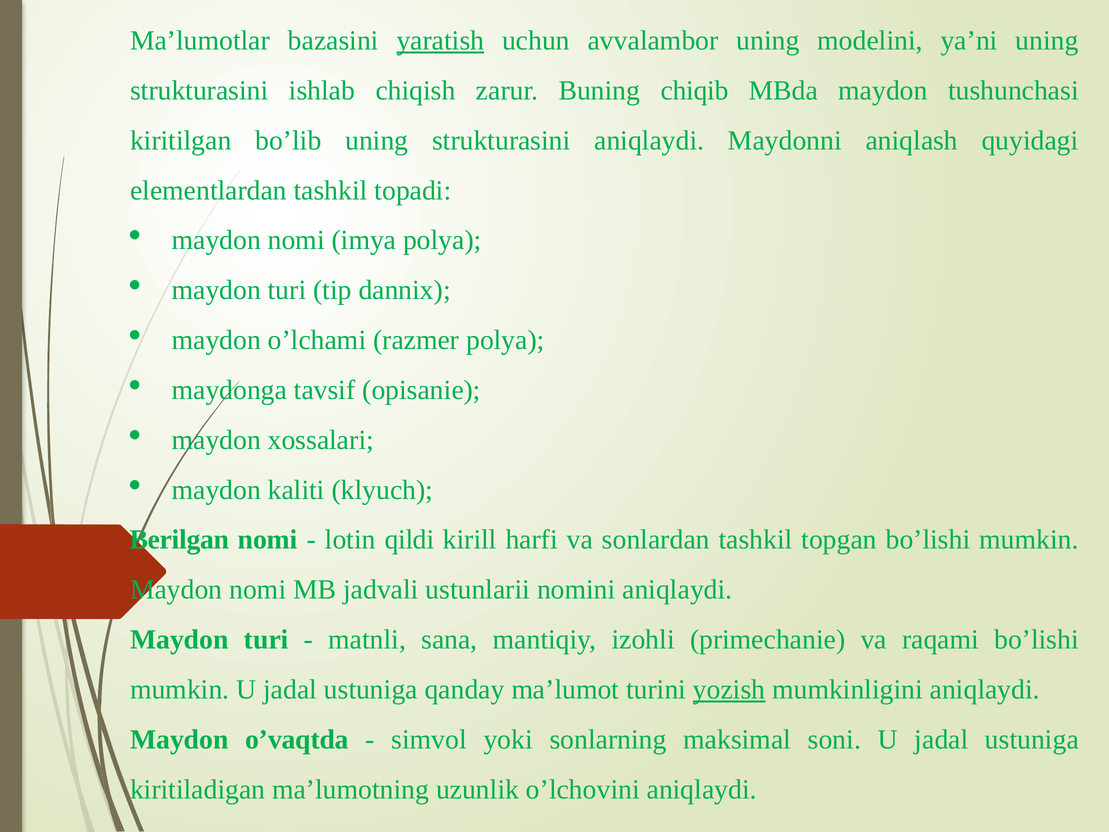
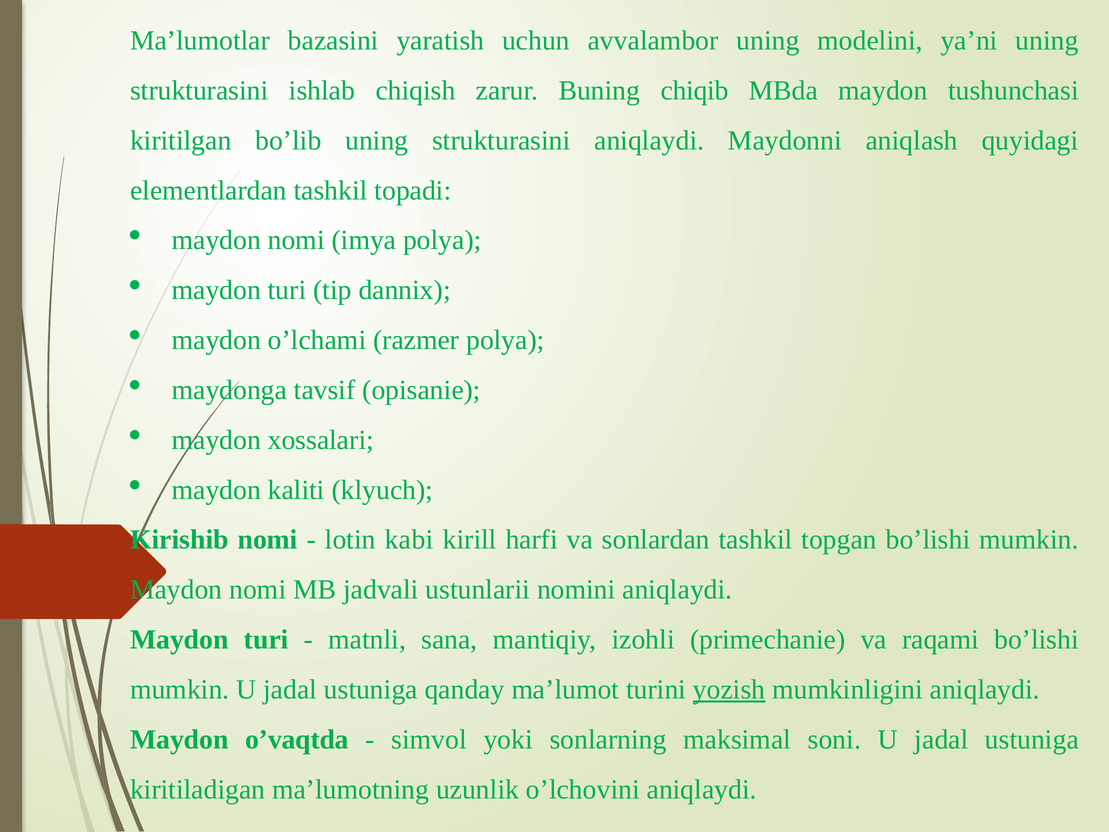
yaratish underline: present -> none
Berilgan: Berilgan -> Kirishib
qildi: qildi -> kabi
